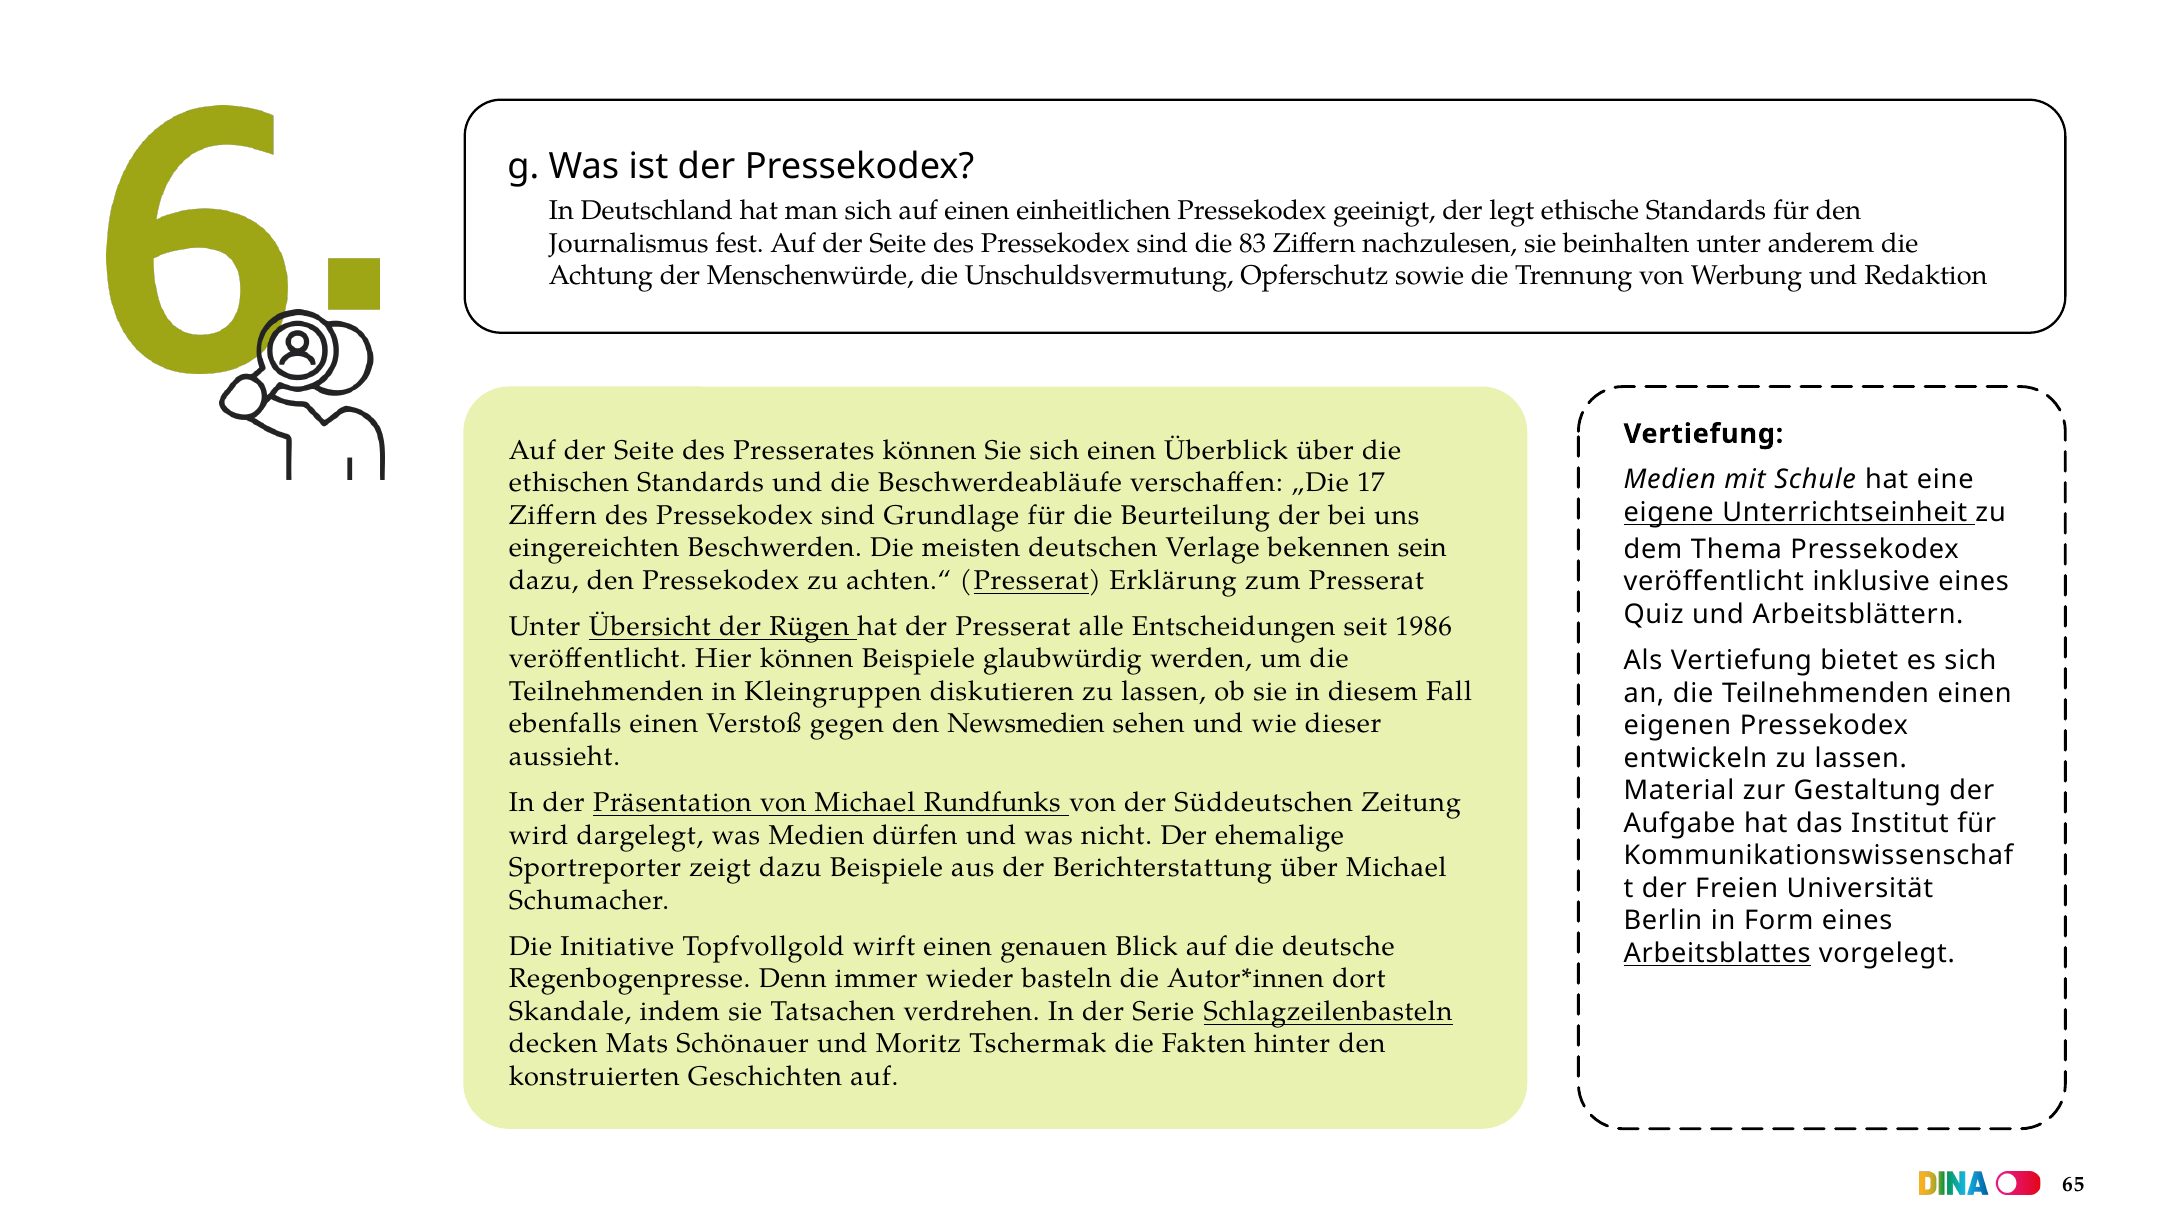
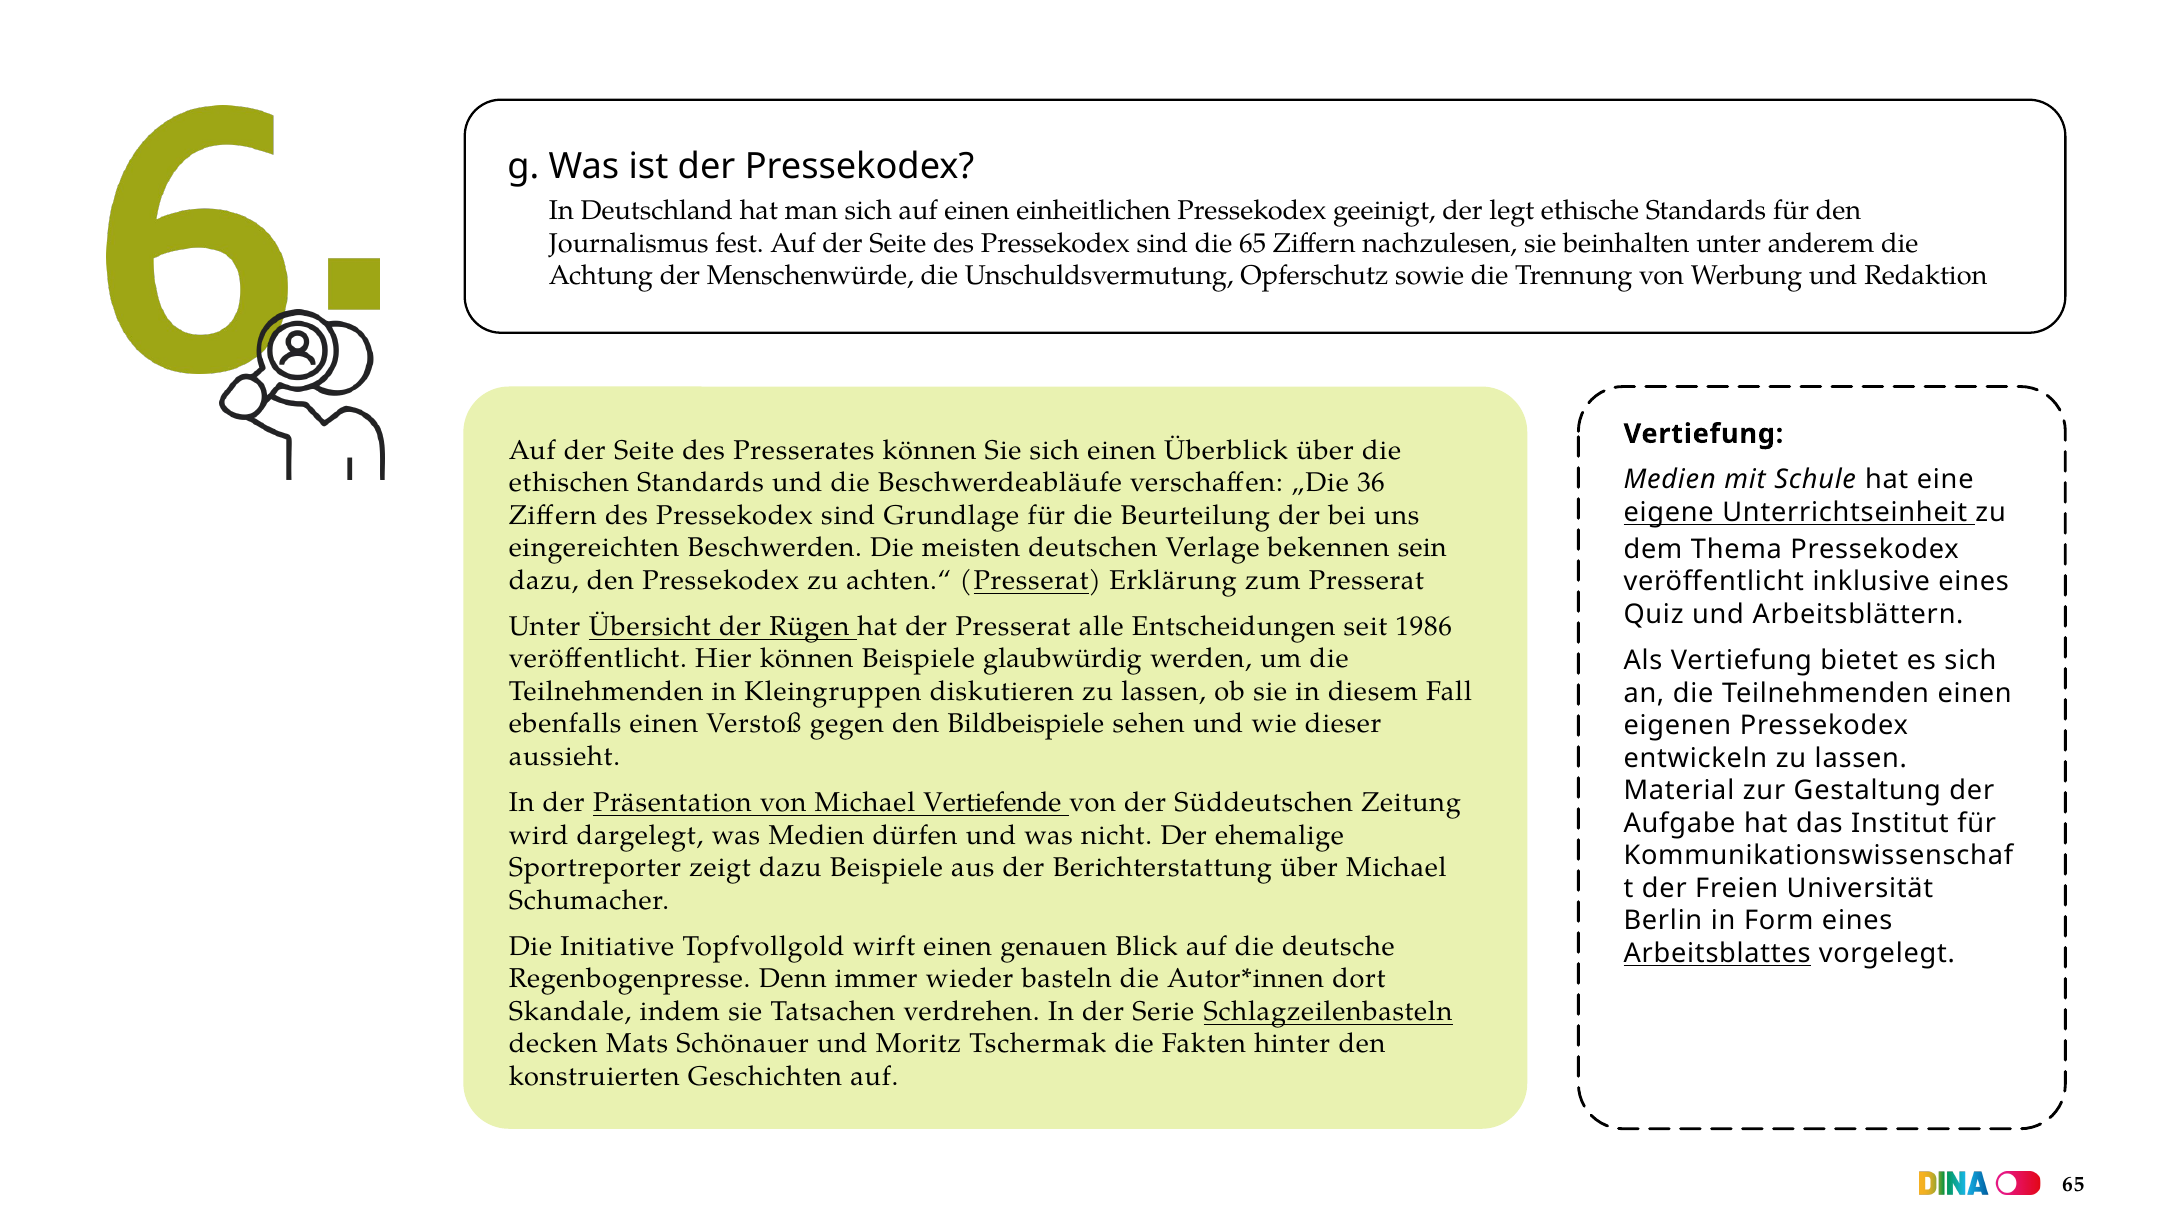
die 83: 83 -> 65
17: 17 -> 36
Newsmedien: Newsmedien -> Bildbeispiele
Rundfunks: Rundfunks -> Vertiefende
